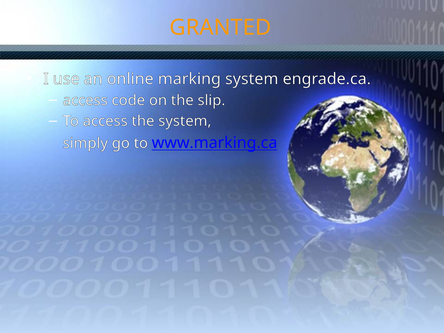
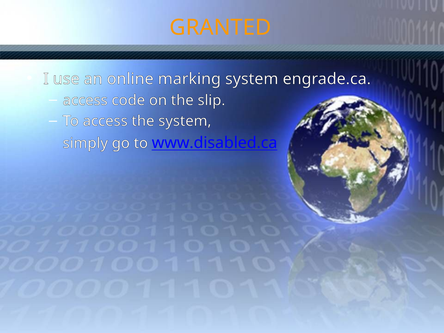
www.marking.ca: www.marking.ca -> www.disabled.ca
